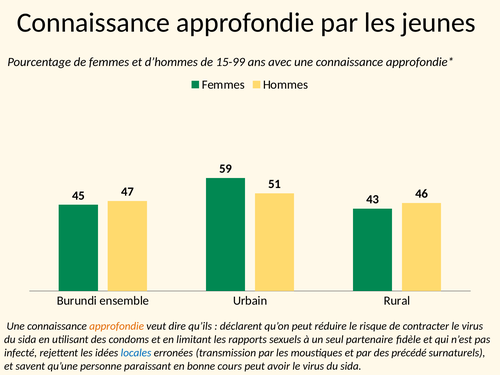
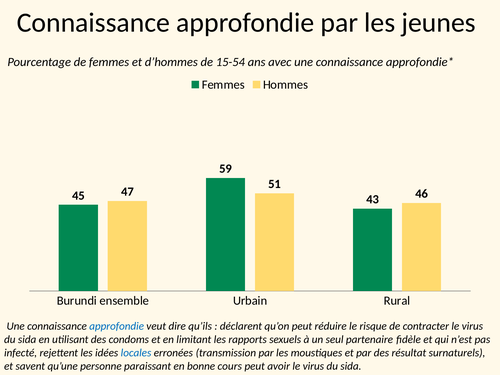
15-99: 15-99 -> 15-54
approfondie at (117, 326) colour: orange -> blue
précédé: précédé -> résultat
